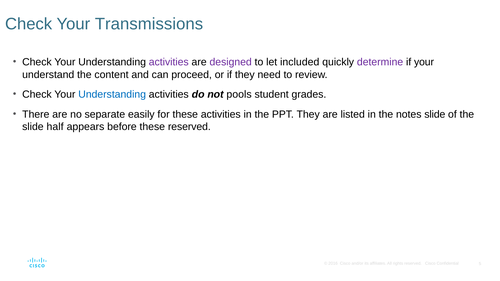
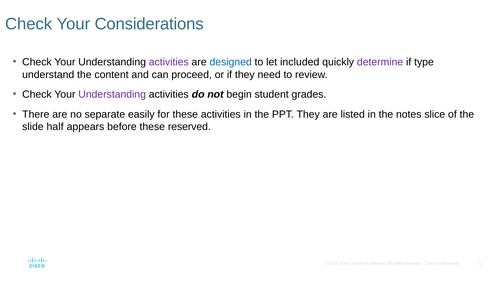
Transmissions: Transmissions -> Considerations
designed colour: purple -> blue
if your: your -> type
Understanding at (112, 95) colour: blue -> purple
pools: pools -> begin
notes slide: slide -> slice
